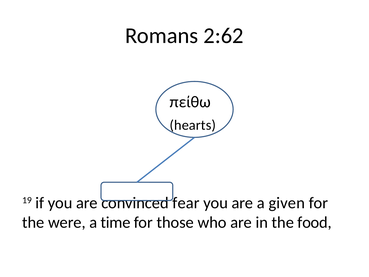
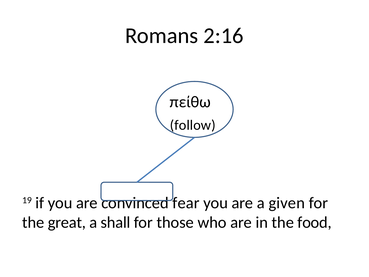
2:62: 2:62 -> 2:16
hearts: hearts -> follow
were: were -> great
time: time -> shall
